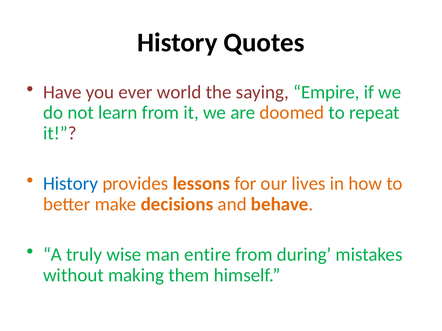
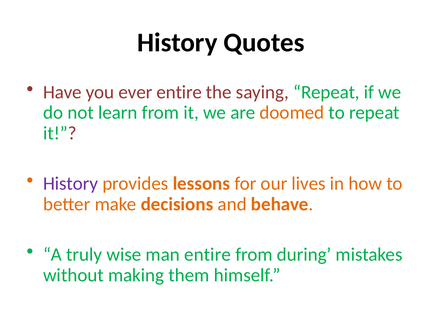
ever world: world -> entire
saying Empire: Empire -> Repeat
History at (71, 184) colour: blue -> purple
